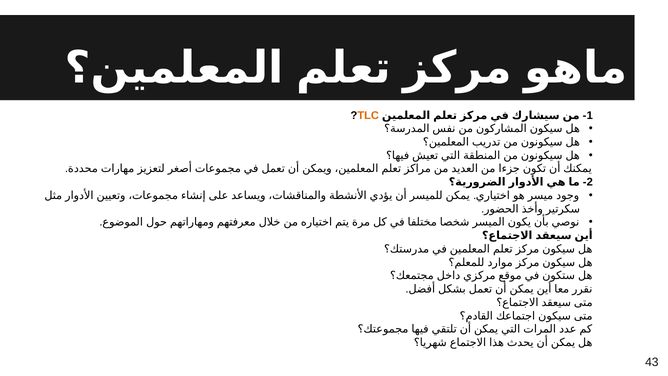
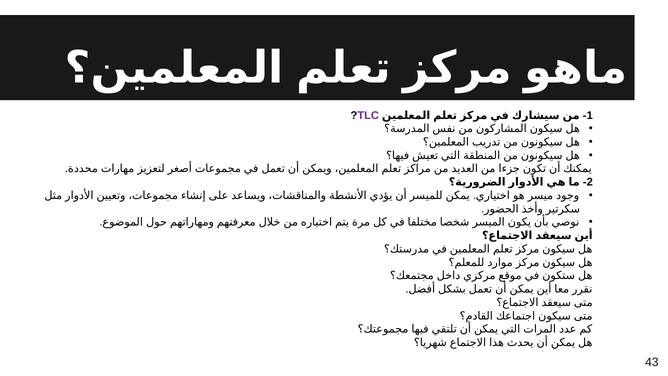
TLC colour: orange -> purple
